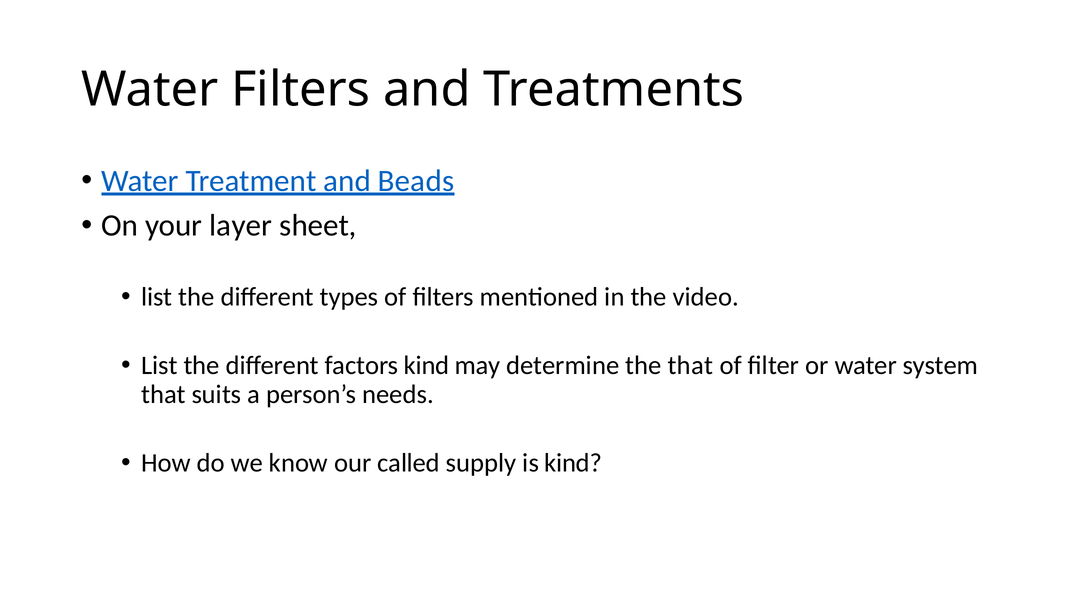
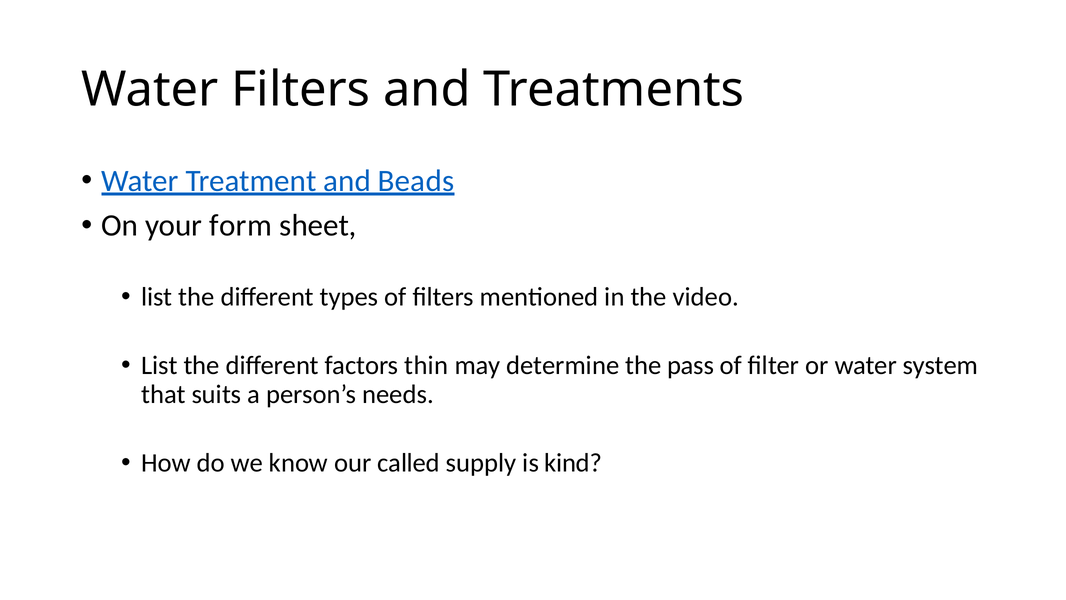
layer: layer -> form
factors kind: kind -> thin
the that: that -> pass
